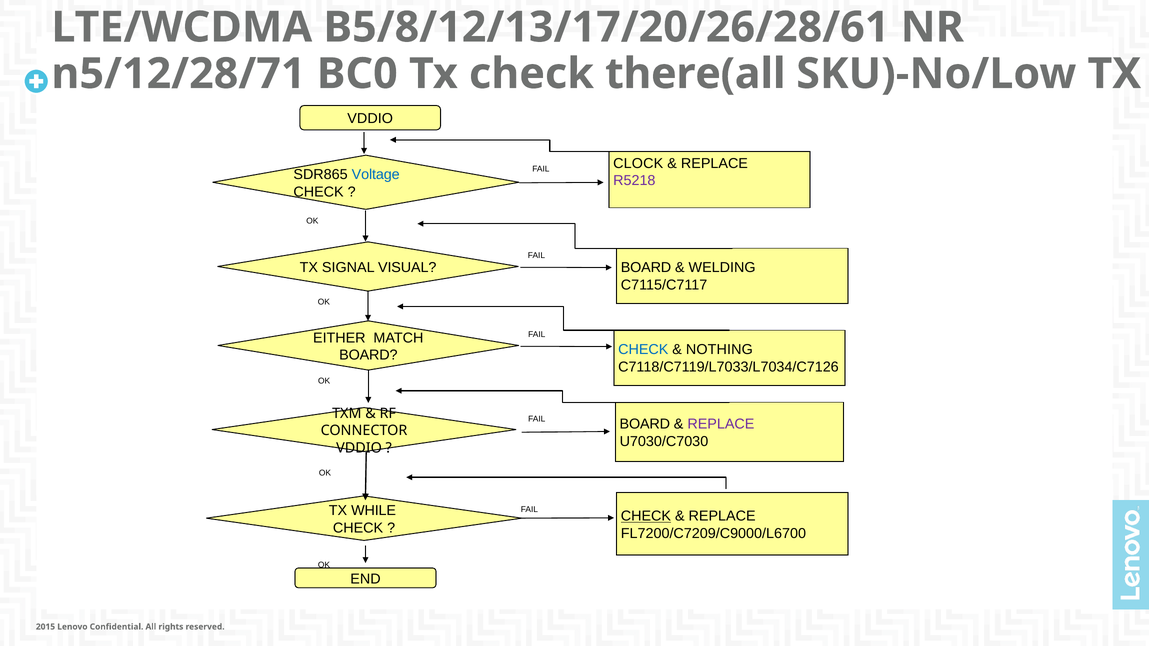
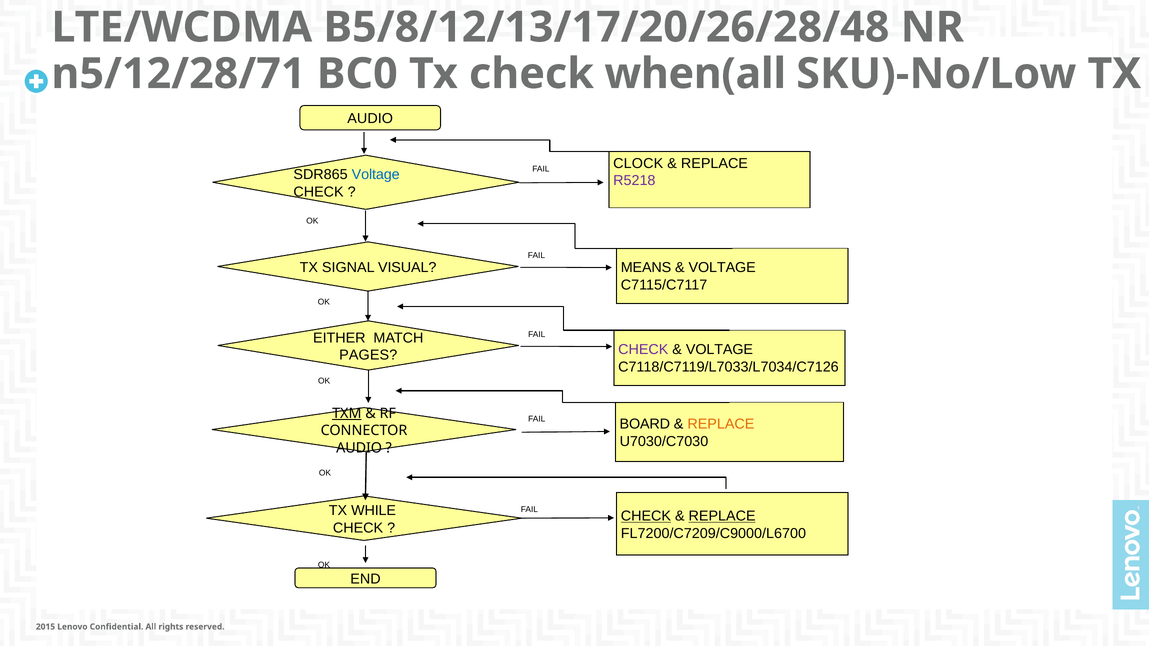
B5/8/12/13/17/20/26/28/61: B5/8/12/13/17/20/26/28/61 -> B5/8/12/13/17/20/26/28/48
there(all: there(all -> when(all
VDDIO at (370, 119): VDDIO -> AUDIO
BOARD at (646, 268): BOARD -> MEANS
WELDING at (722, 268): WELDING -> VOLTAGE
CHECK at (643, 350) colour: blue -> purple
NOTHING at (719, 350): NOTHING -> VOLTAGE
BOARD at (368, 355): BOARD -> PAGES
TXM underline: none -> present
REPLACE at (721, 424) colour: purple -> orange
VDDIO at (359, 448): VDDIO -> AUDIO
REPLACE at (722, 516) underline: none -> present
